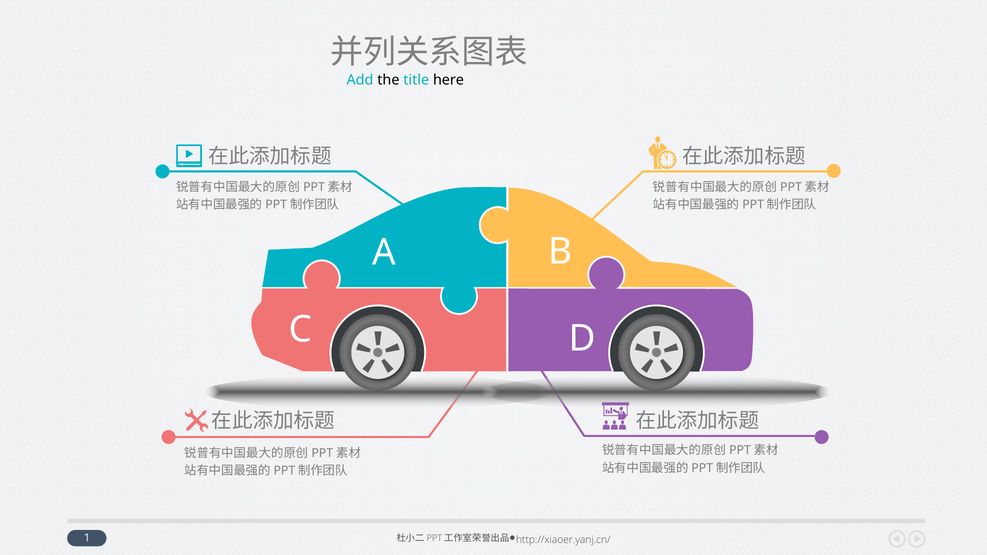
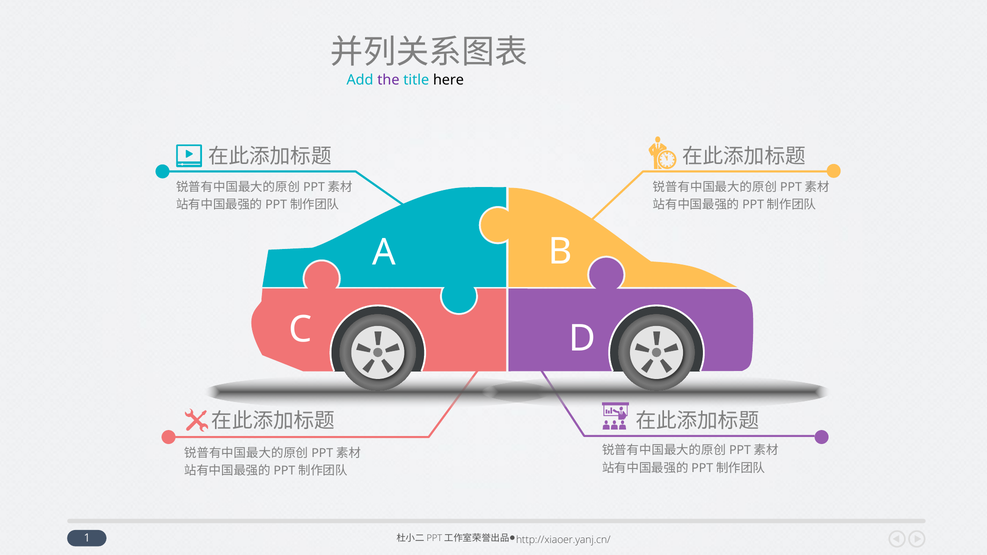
the colour: black -> purple
